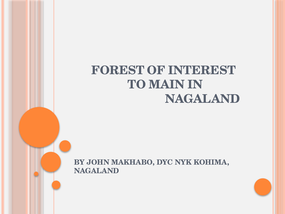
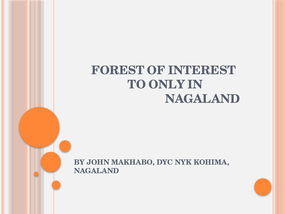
MAIN: MAIN -> ONLY
